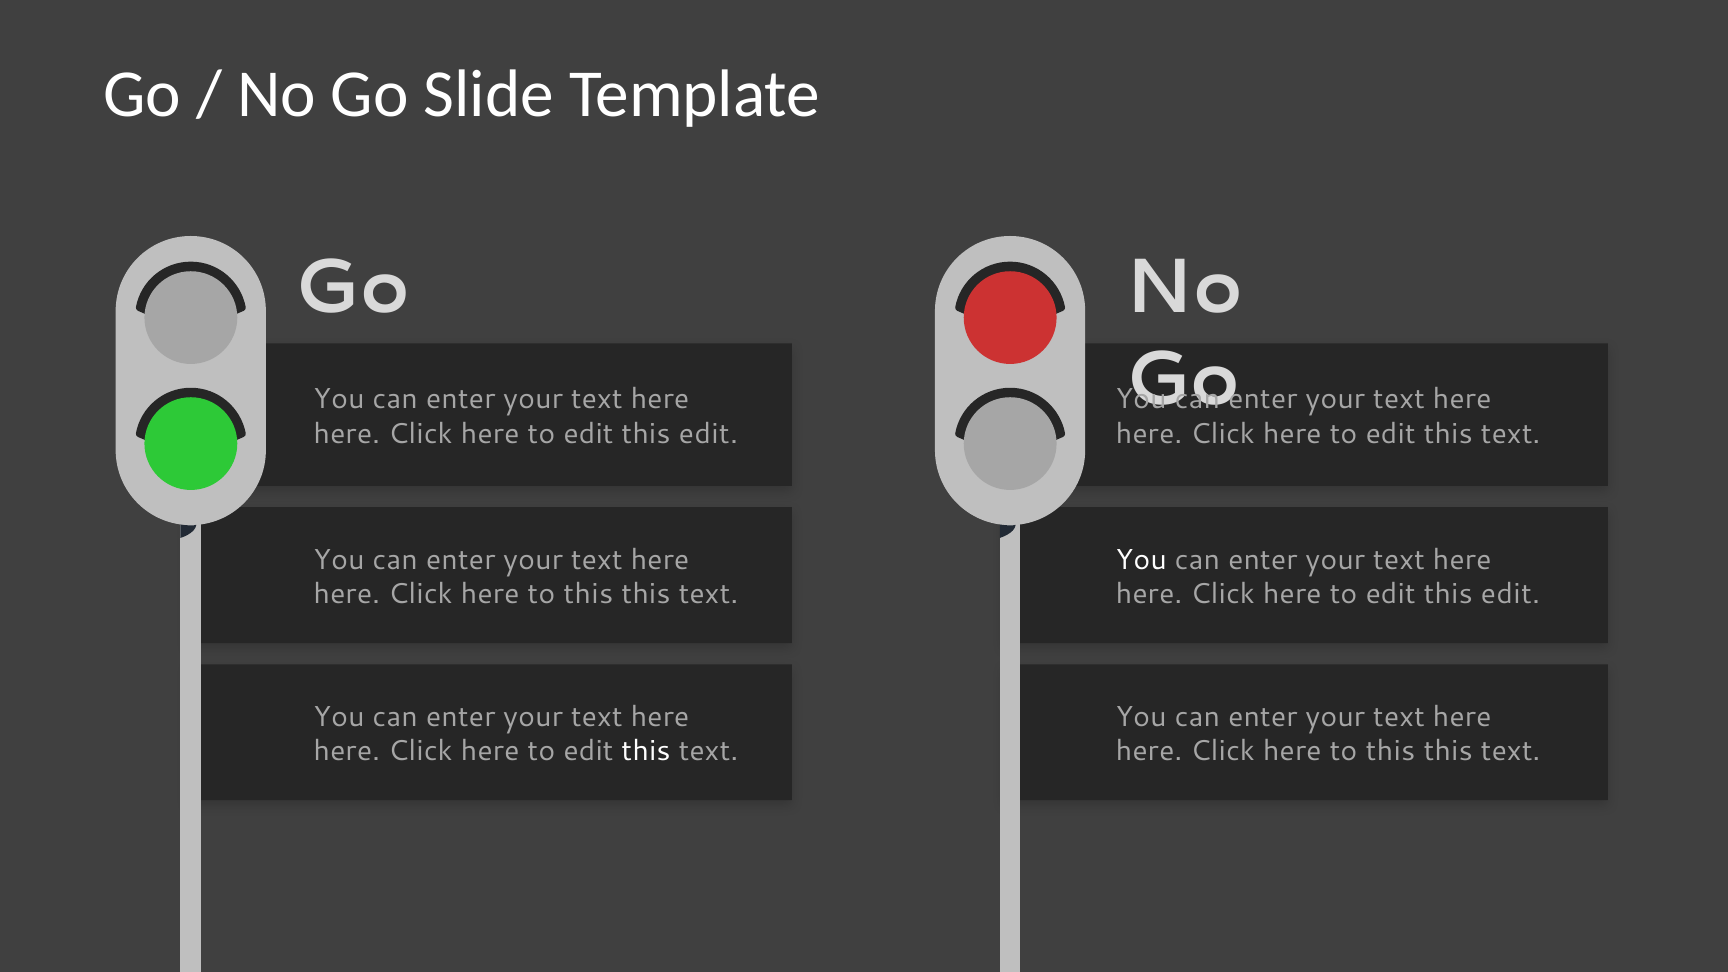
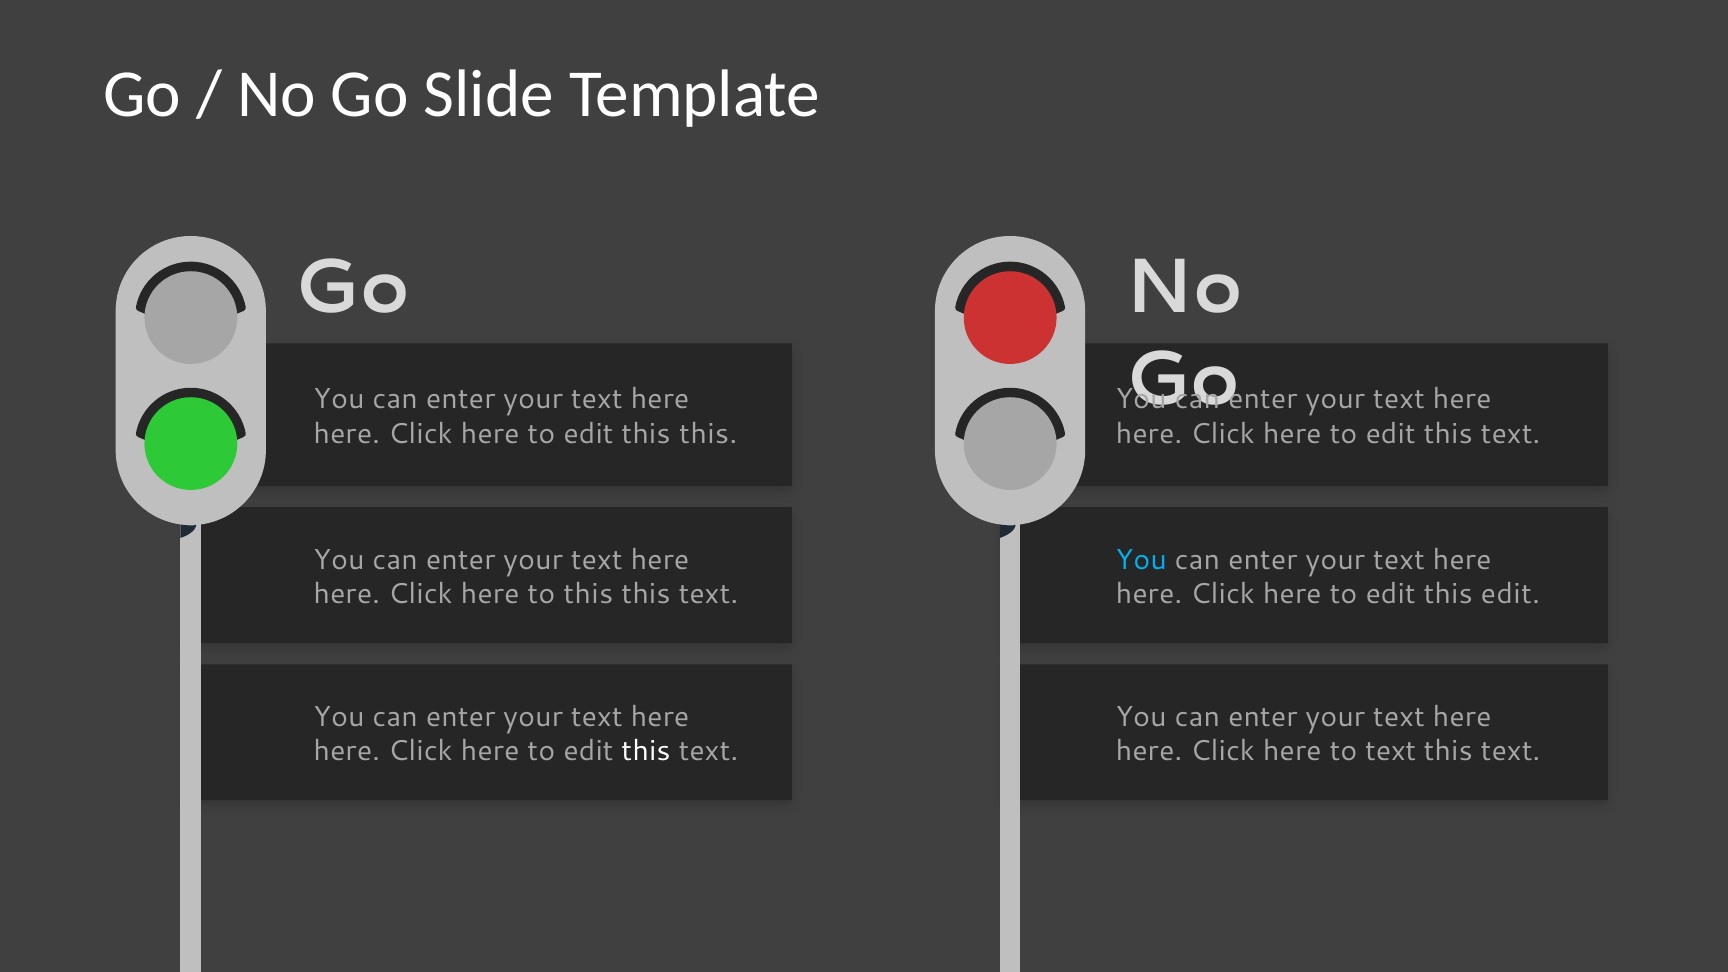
edit at (708, 434): edit -> this
You at (1141, 560) colour: white -> light blue
this at (1391, 751): this -> text
